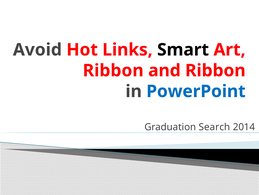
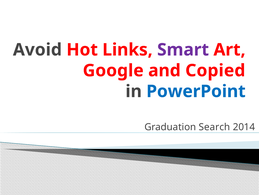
Smart colour: black -> purple
Ribbon at (113, 70): Ribbon -> Google
and Ribbon: Ribbon -> Copied
